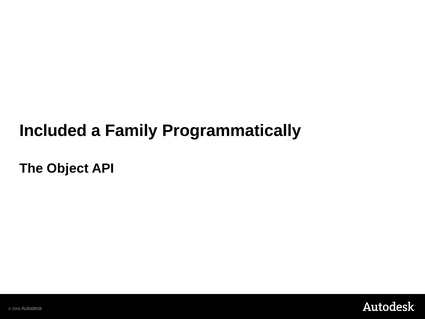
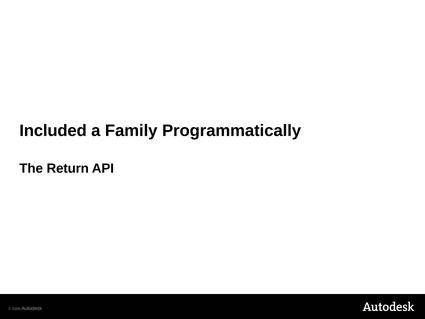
Object: Object -> Return
